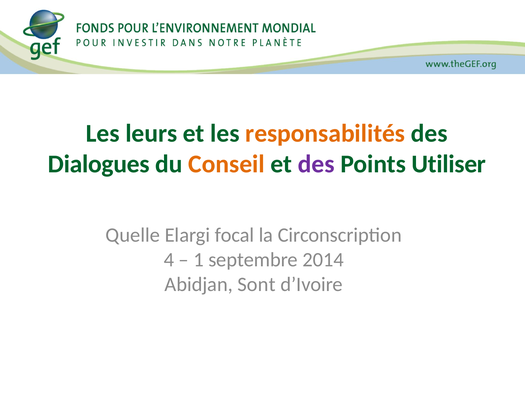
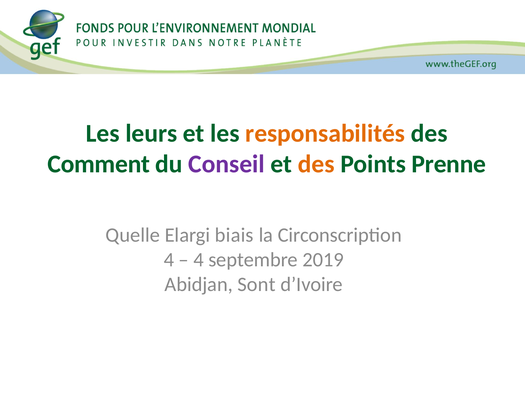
Dialogues: Dialogues -> Comment
Conseil colour: orange -> purple
des at (316, 164) colour: purple -> orange
Utiliser: Utiliser -> Prenne
focal: focal -> biais
1 at (199, 260): 1 -> 4
2014: 2014 -> 2019
